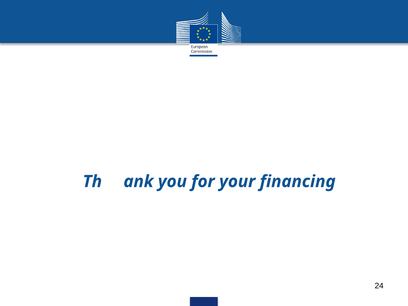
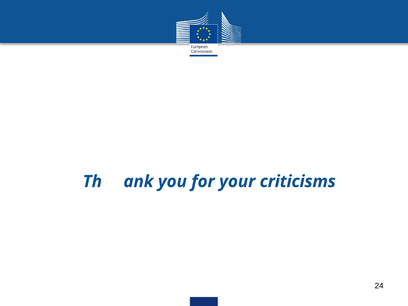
financing: financing -> criticisms
